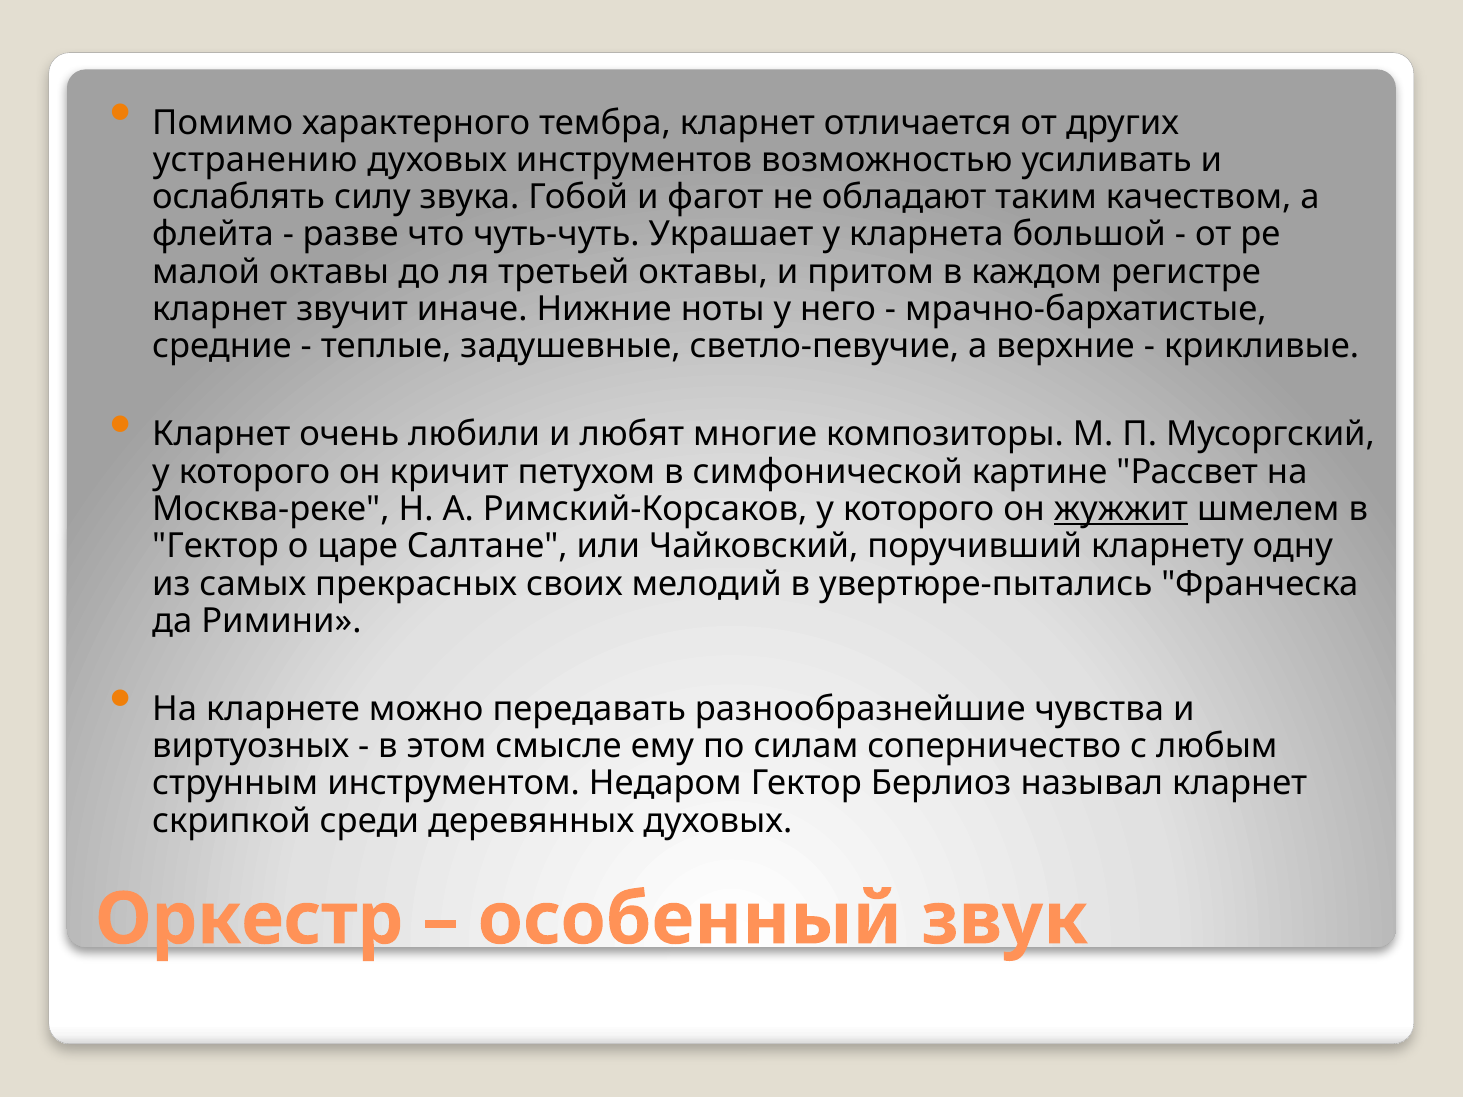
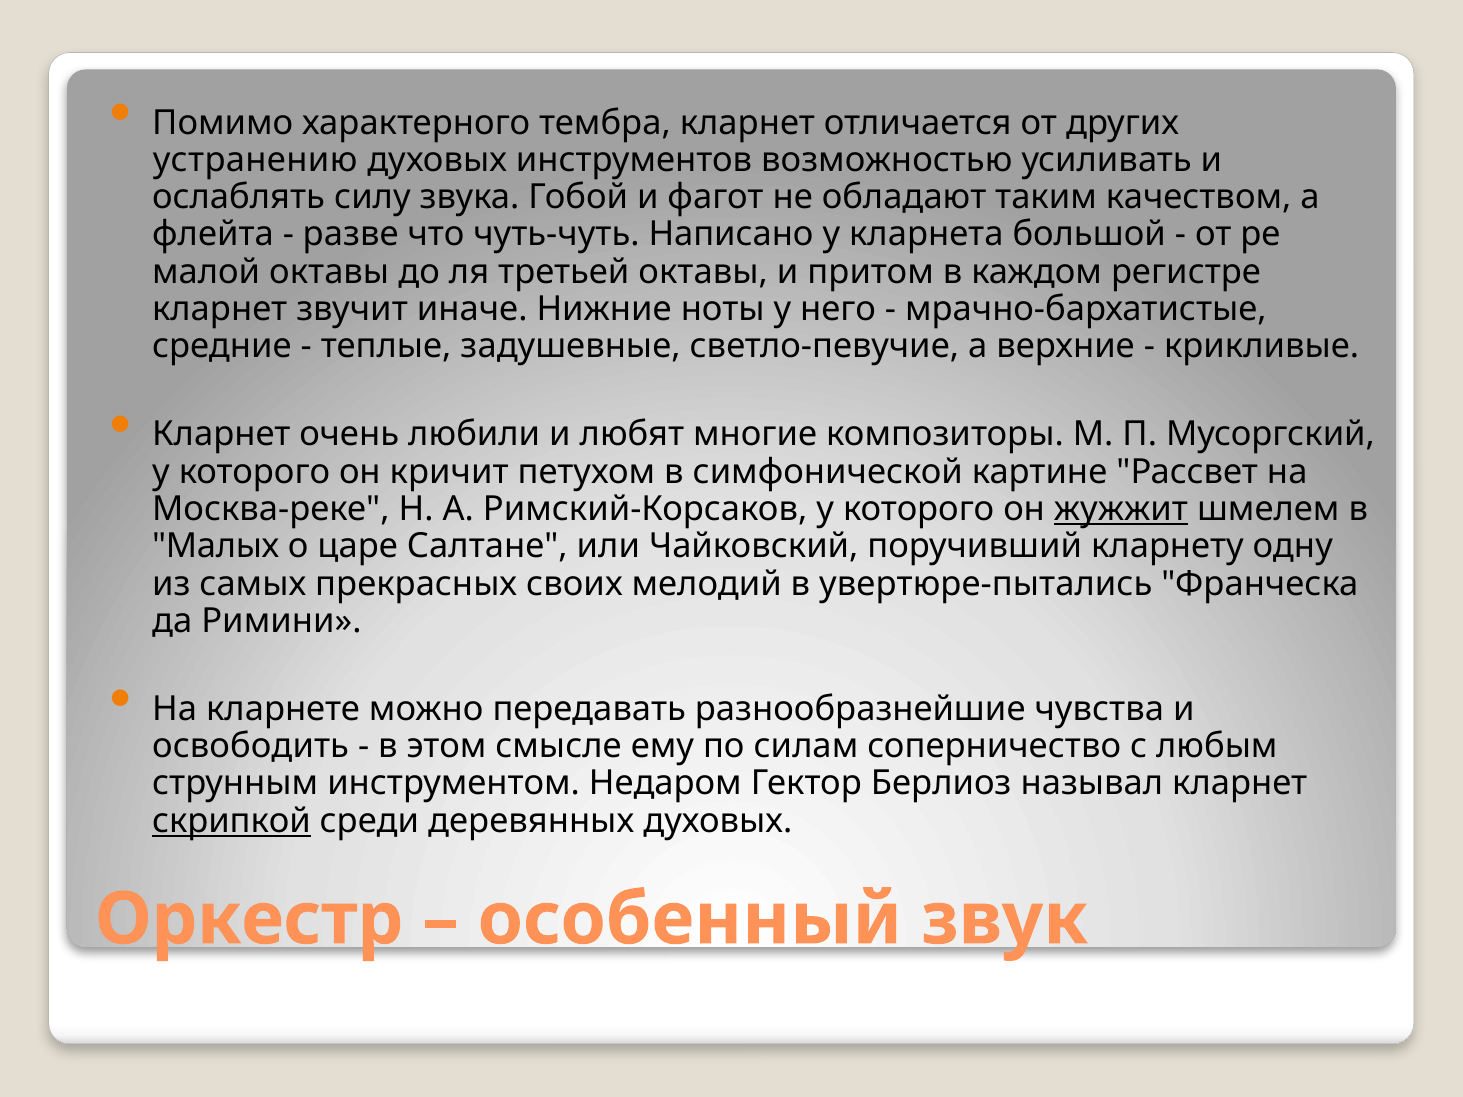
Украшает: Украшает -> Написано
Гектор at (216, 546): Гектор -> Малых
виртуозных: виртуозных -> освободить
скрипкой underline: none -> present
